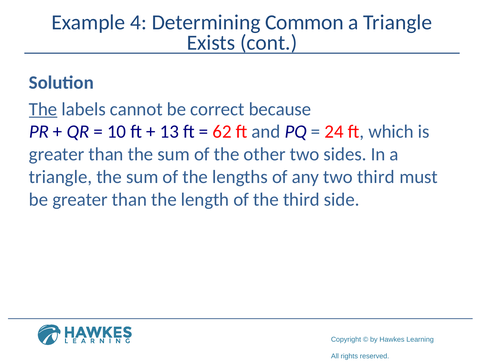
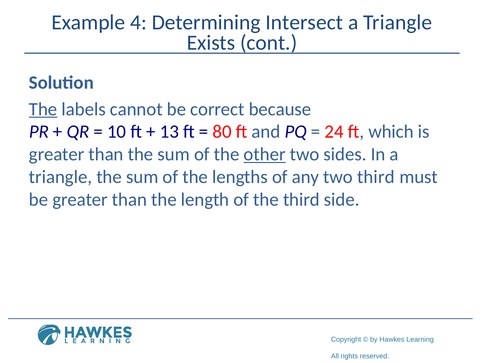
Common: Common -> Intersect
62: 62 -> 80
other underline: none -> present
